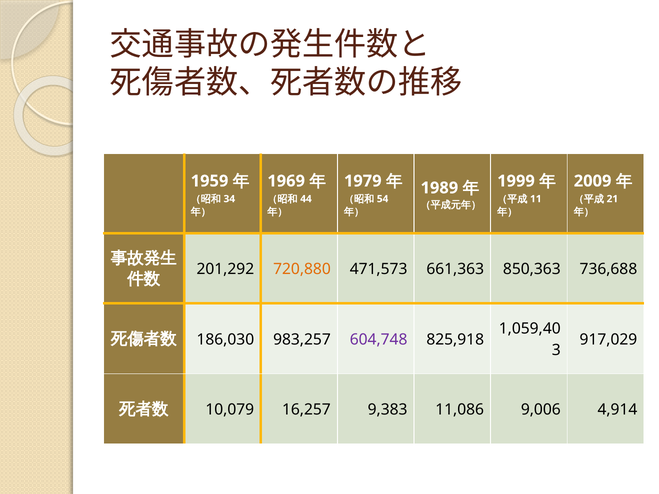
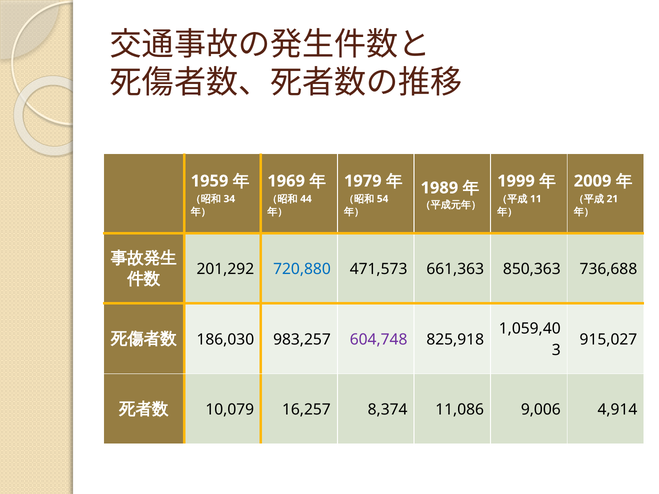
720,880 colour: orange -> blue
917,029: 917,029 -> 915,027
9,383: 9,383 -> 8,374
